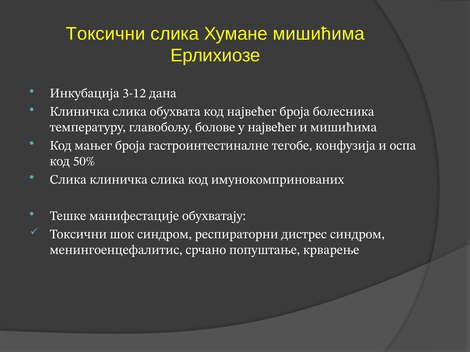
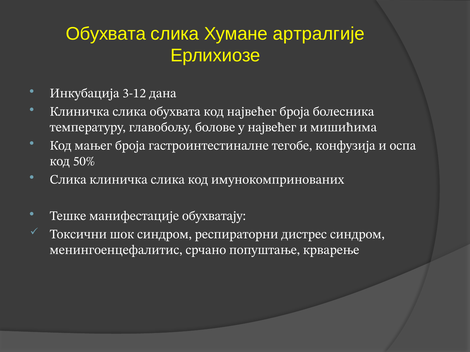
Токсични at (106, 34): Токсични -> Обухвата
Хумане мишићима: мишићима -> артралгије
